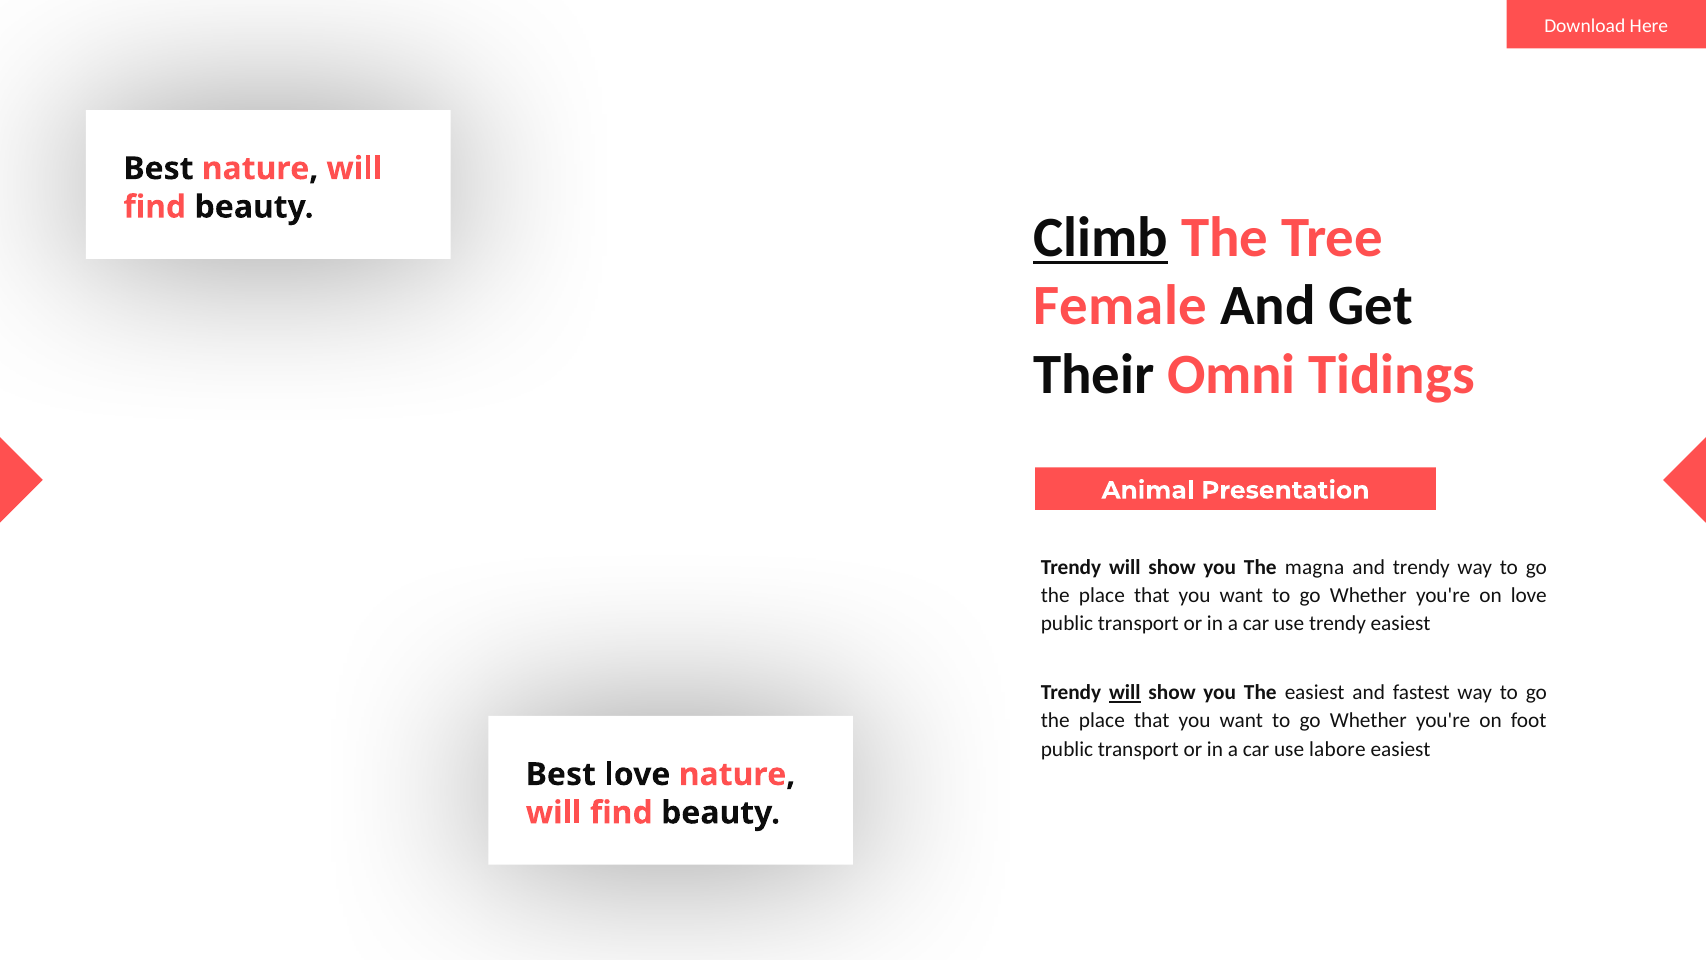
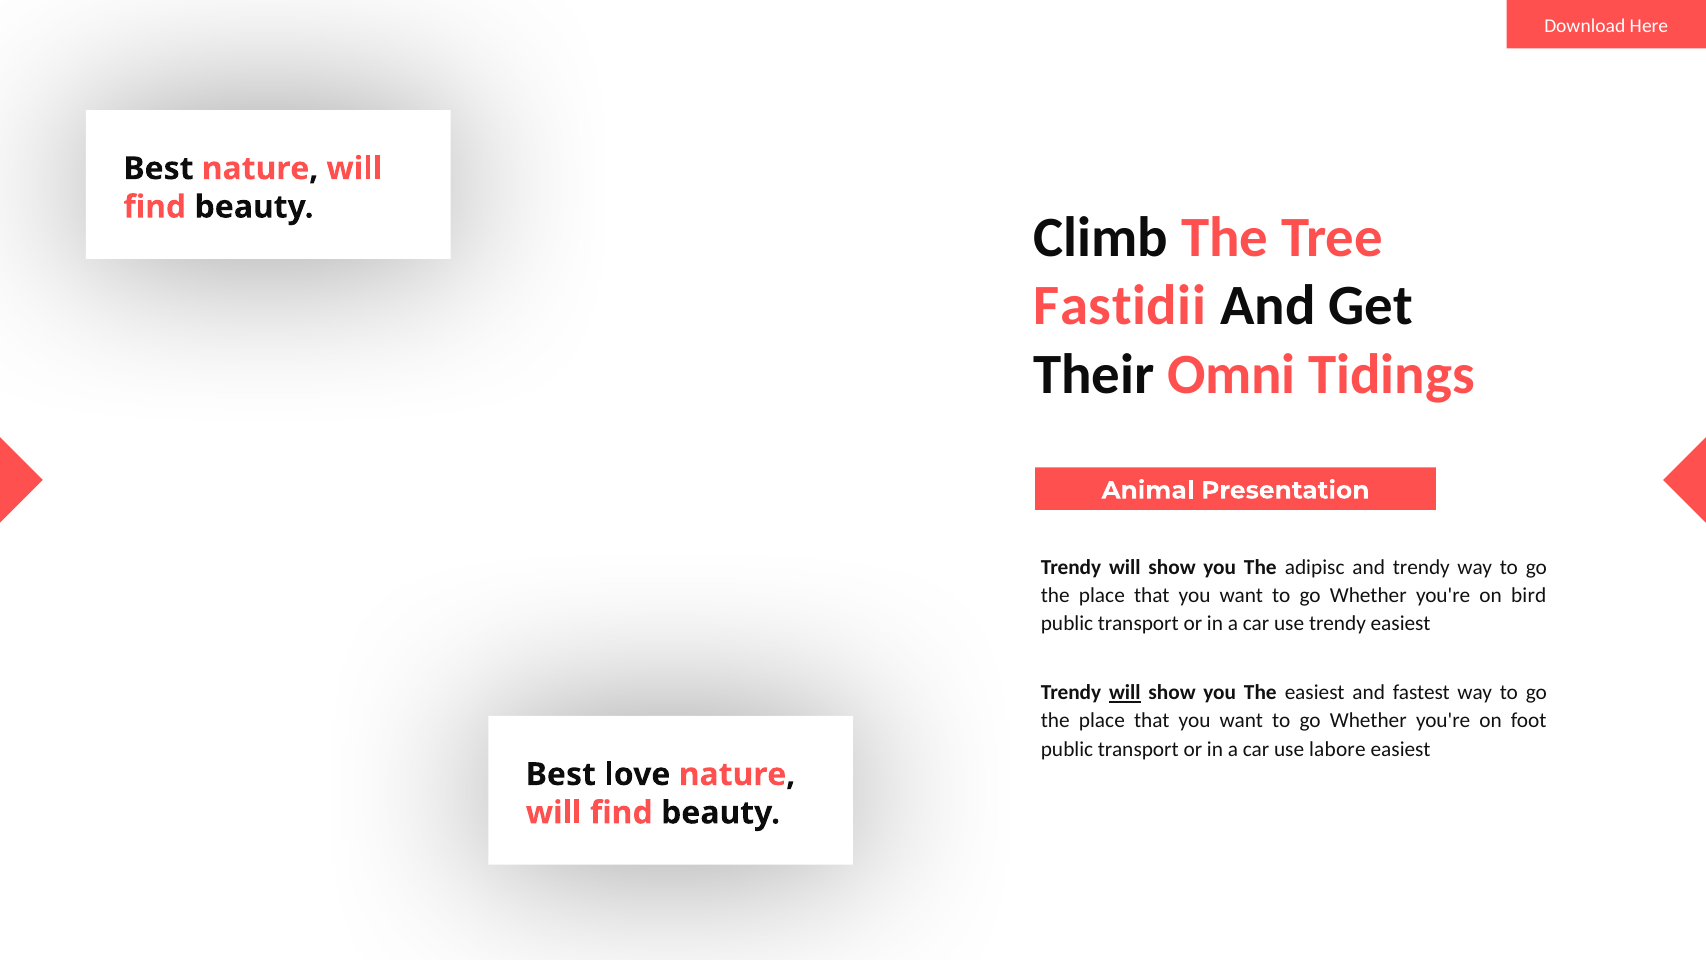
Climb underline: present -> none
Female: Female -> Fastidii
magna: magna -> adipisc
on love: love -> bird
